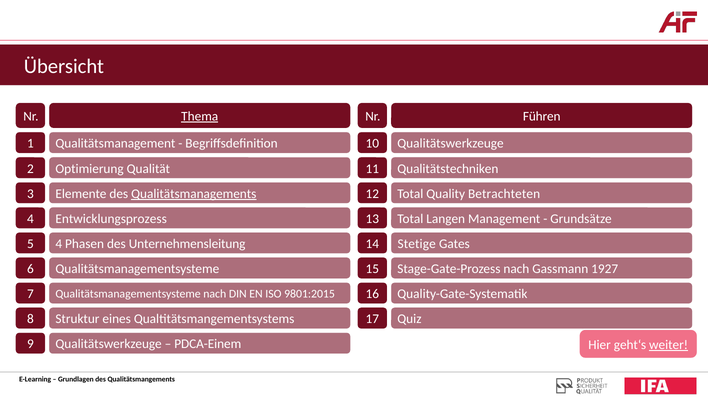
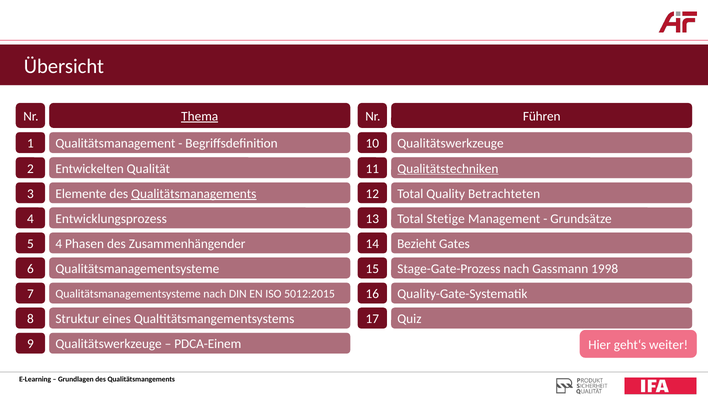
Optimierung: Optimierung -> Entwickelten
Qualitätstechniken underline: none -> present
Langen: Langen -> Stetige
Unternehmensleitung: Unternehmensleitung -> Zusammenhängender
Stetige: Stetige -> Bezieht
1927: 1927 -> 1998
9801:2015: 9801:2015 -> 5012:2015
weiter underline: present -> none
